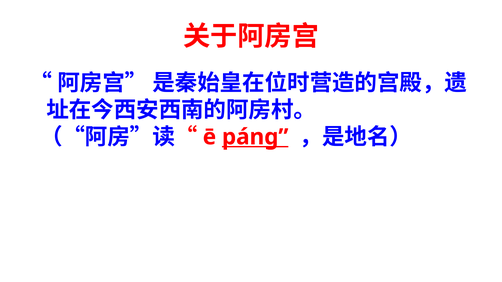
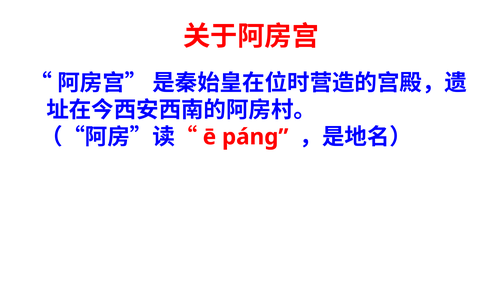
páng underline: present -> none
